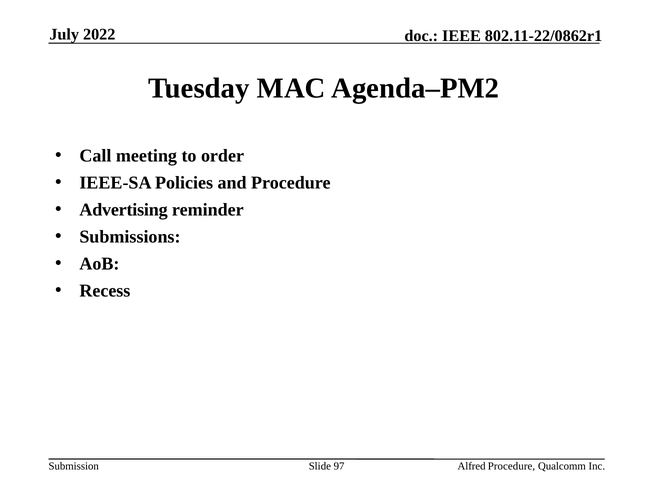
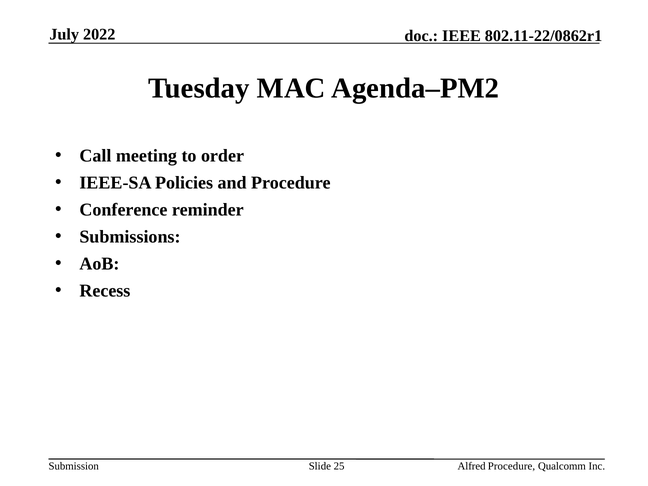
Advertising: Advertising -> Conference
97: 97 -> 25
